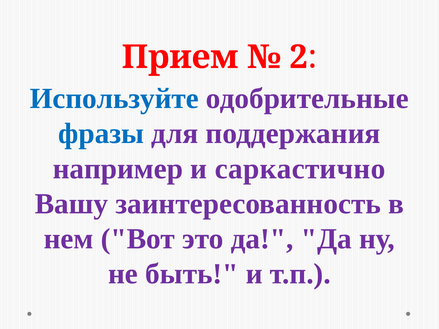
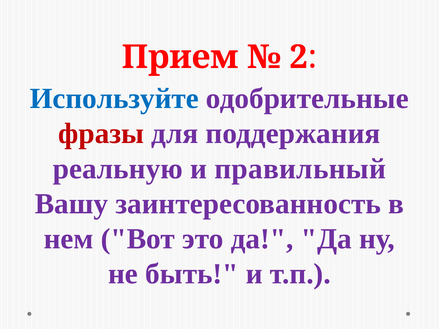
фразы colour: blue -> red
например: например -> реальную
саркастично: саркастично -> правильный
